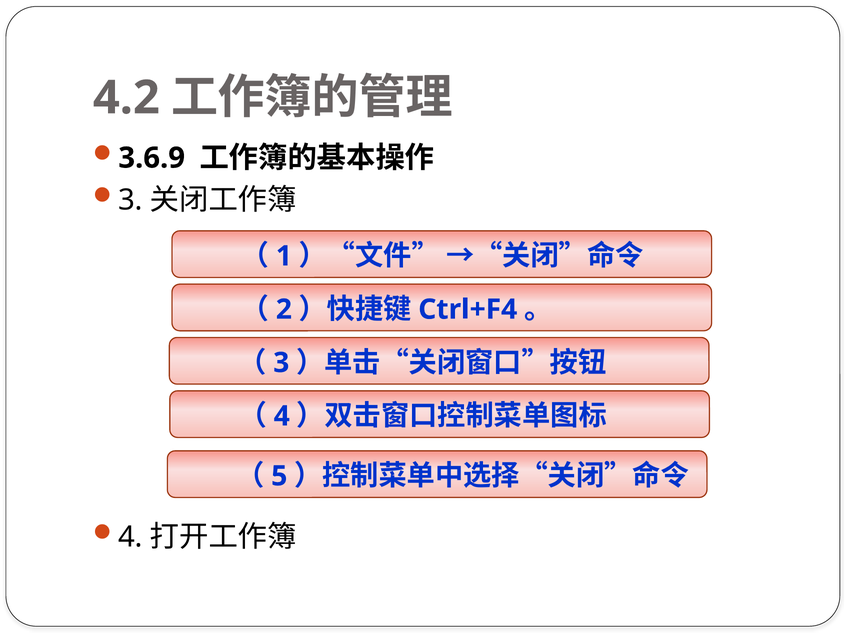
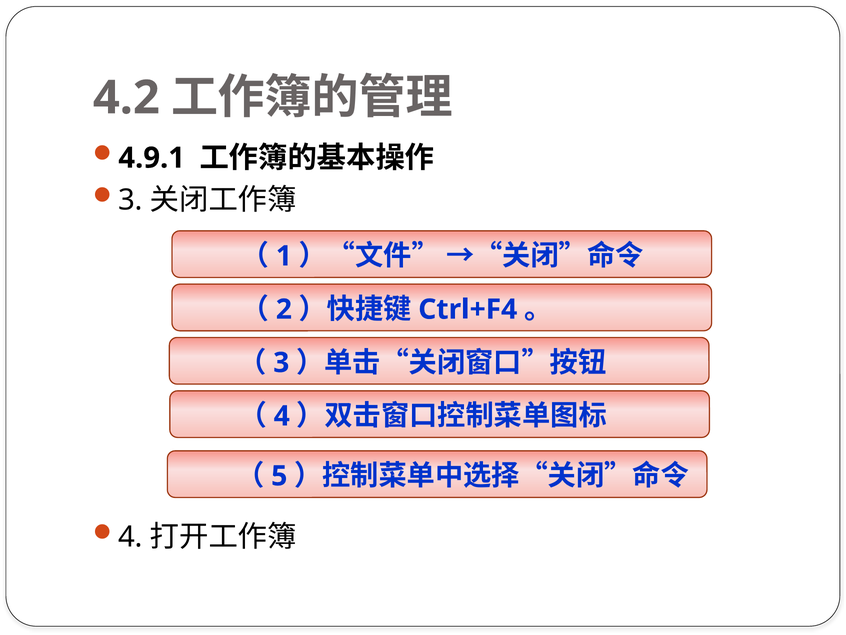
3.6.9: 3.6.9 -> 4.9.1
